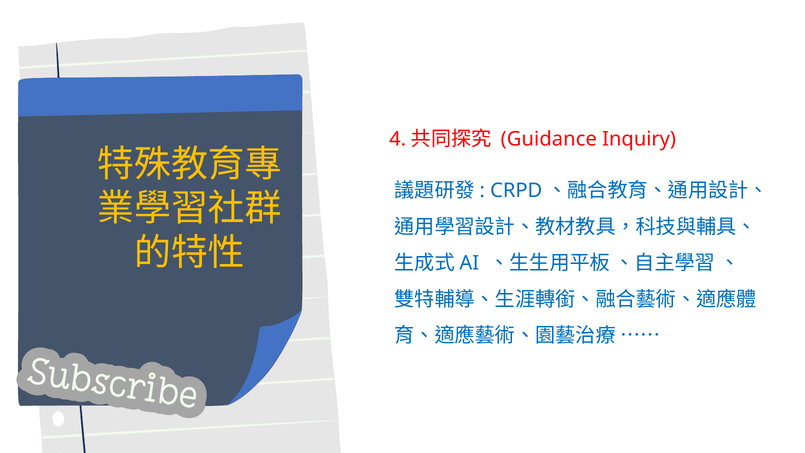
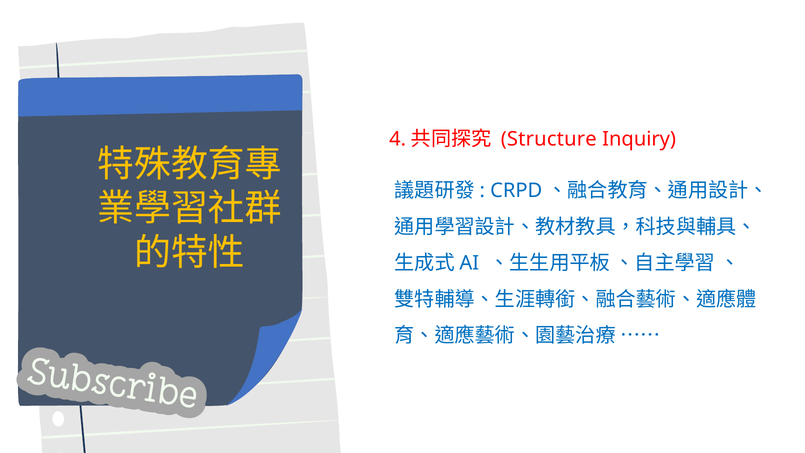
Guidance: Guidance -> Structure
